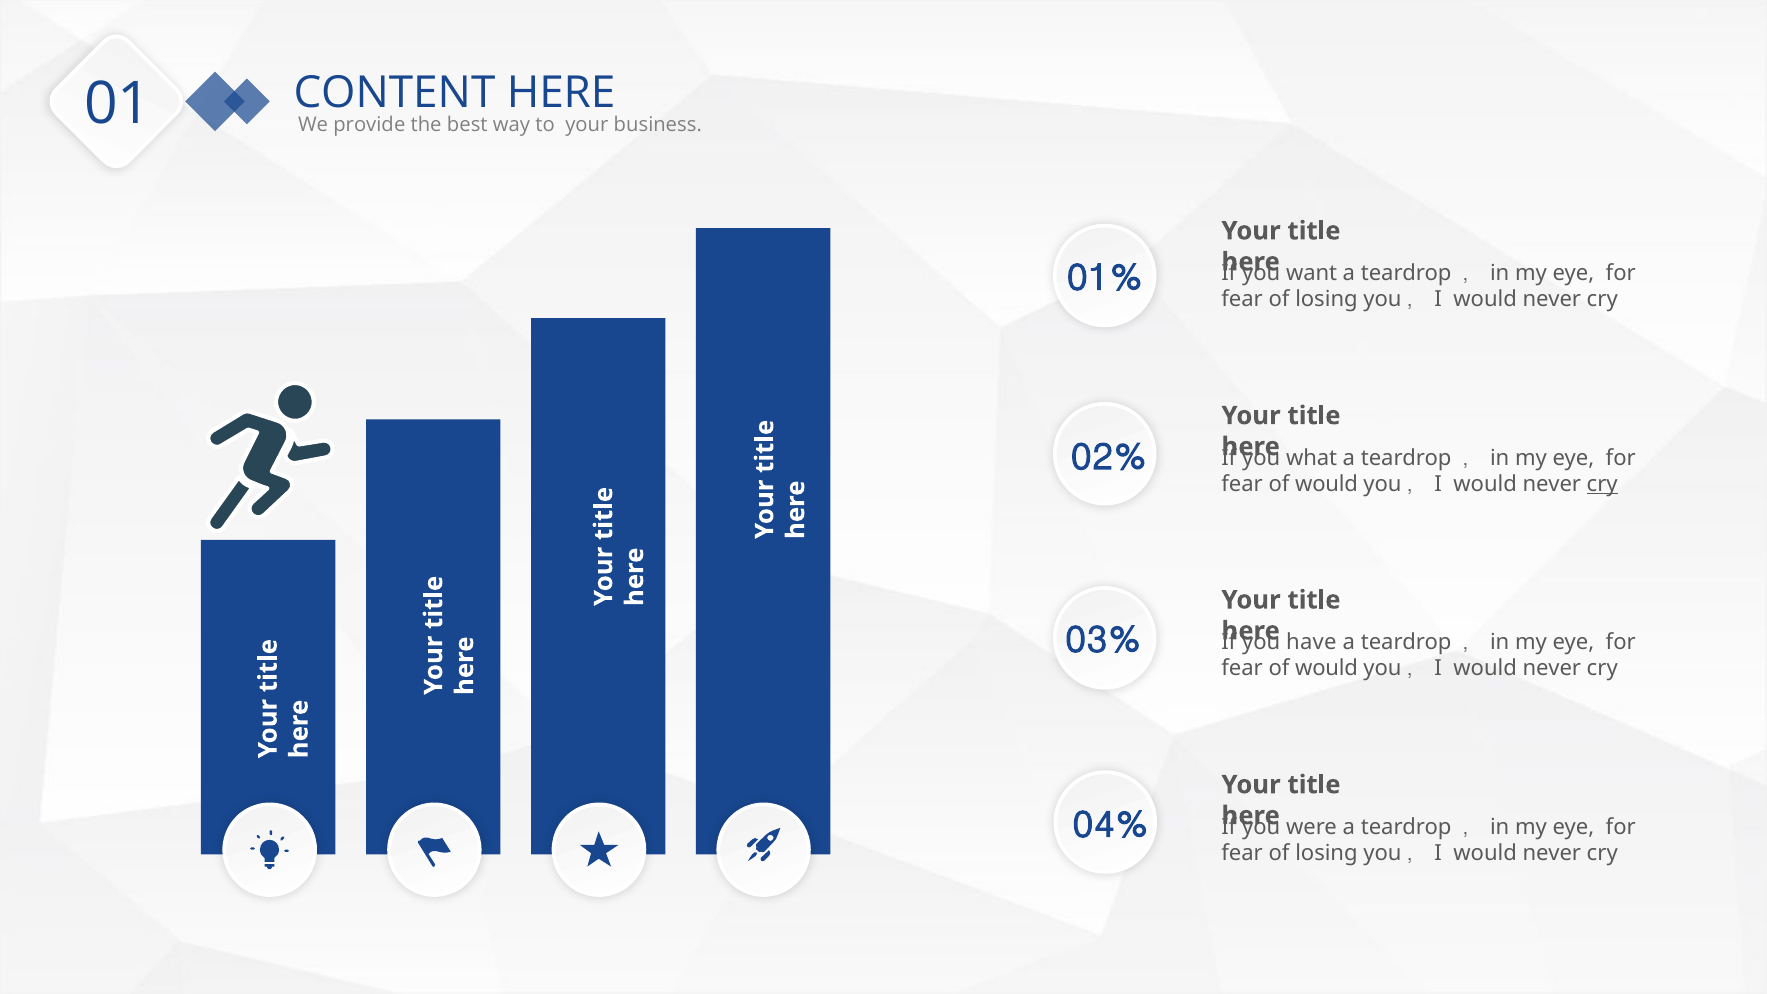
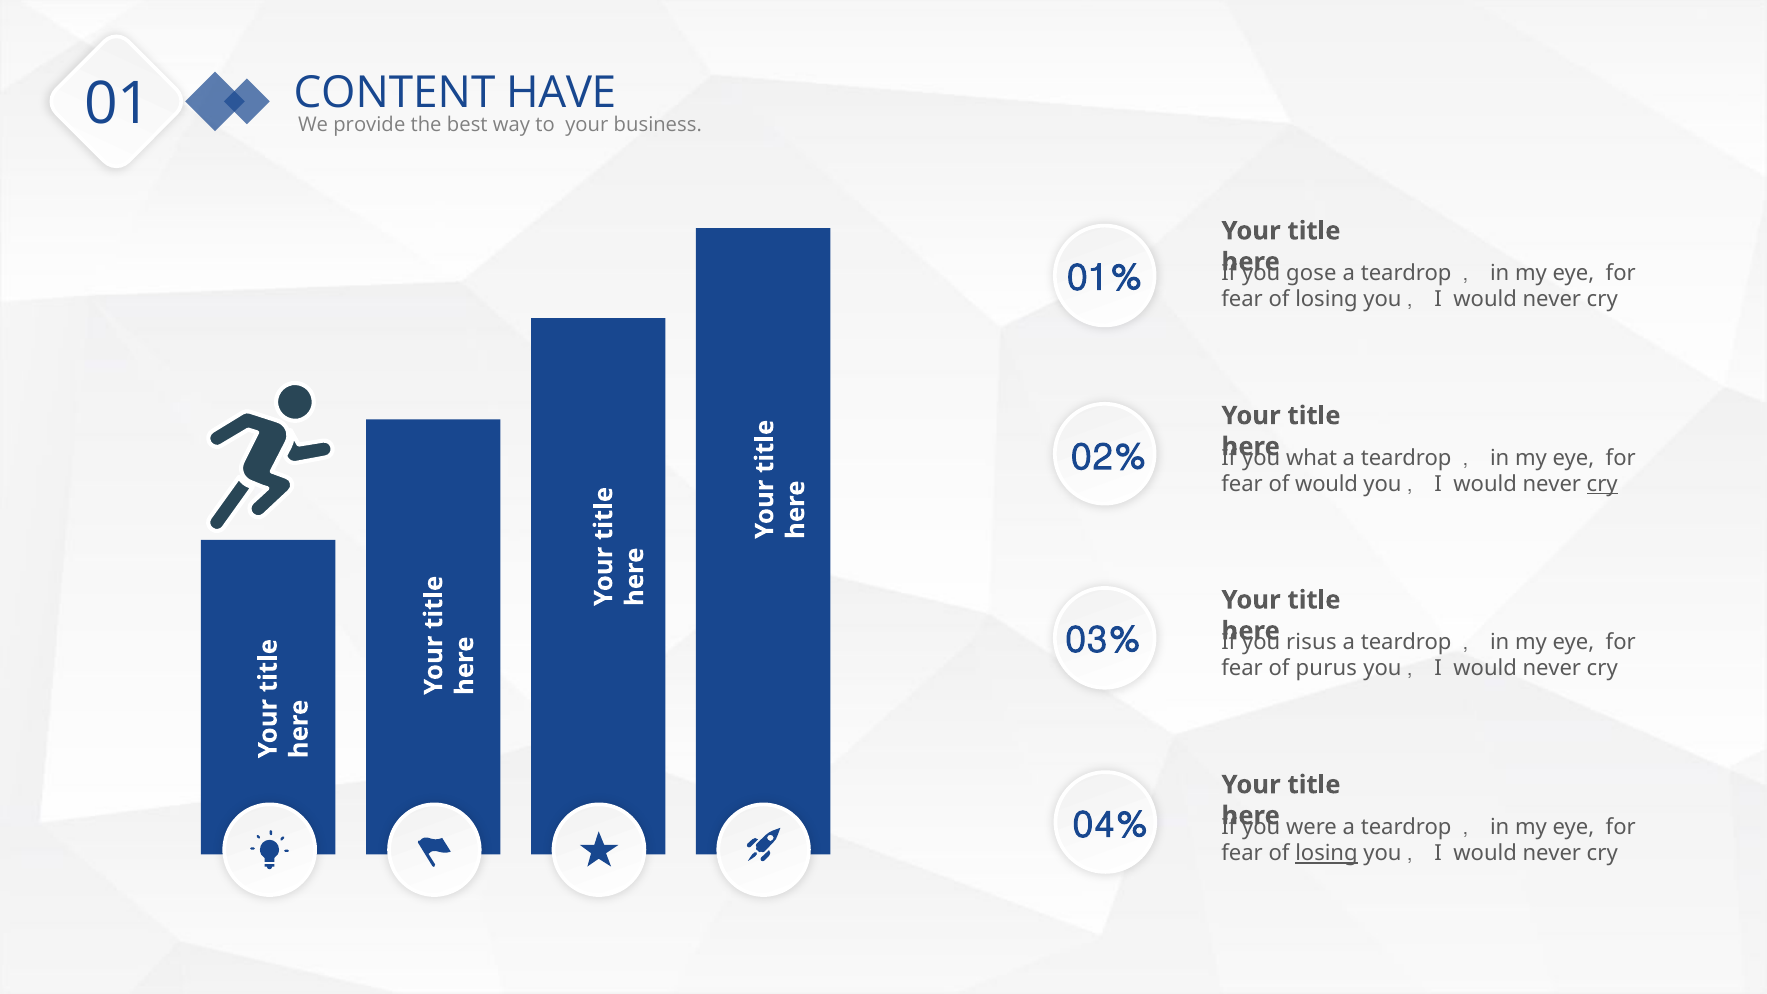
CONTENT HERE: HERE -> HAVE
want: want -> gose
have: have -> risus
would at (1327, 669): would -> purus
losing at (1326, 853) underline: none -> present
